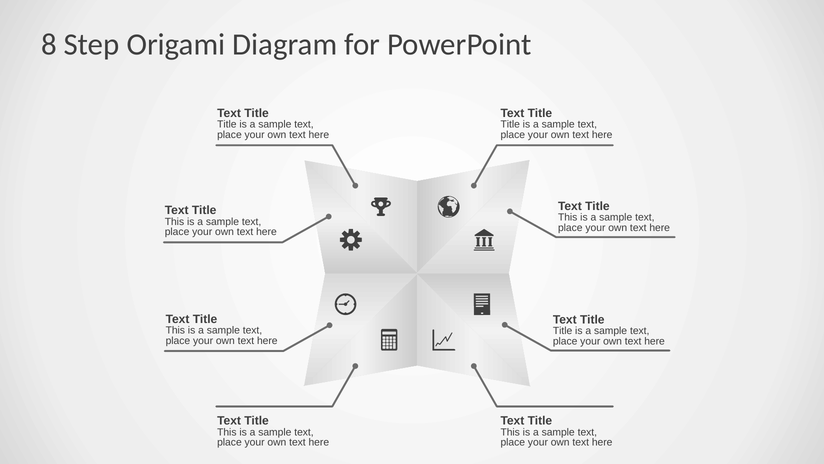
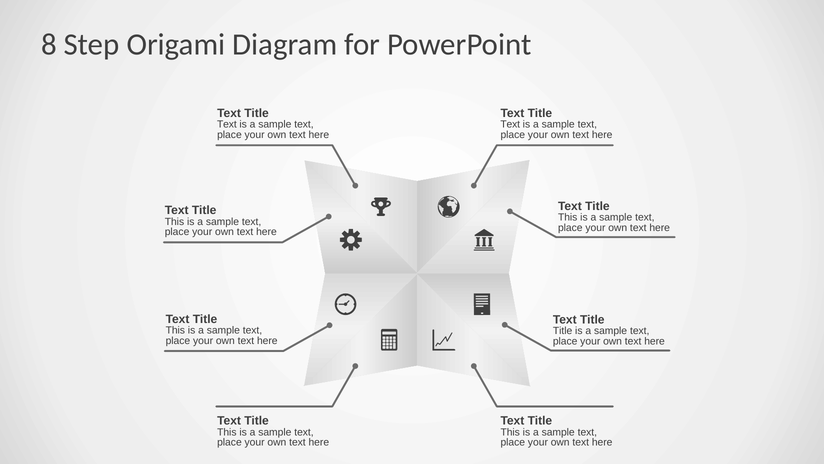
Title at (227, 124): Title -> Text
Title at (510, 124): Title -> Text
